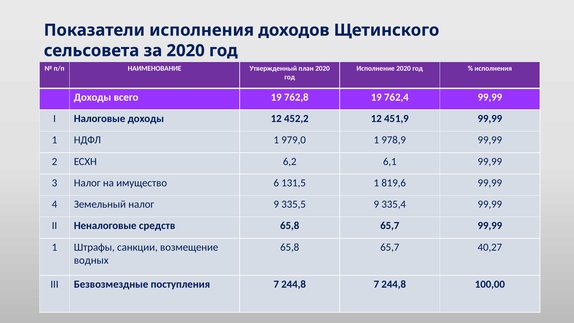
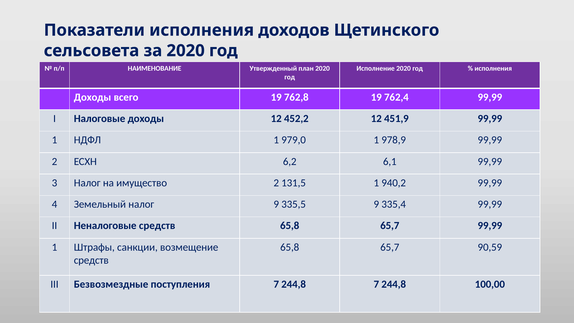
имущество 6: 6 -> 2
819,6: 819,6 -> 940,2
40,27: 40,27 -> 90,59
водных at (91, 260): водных -> средств
